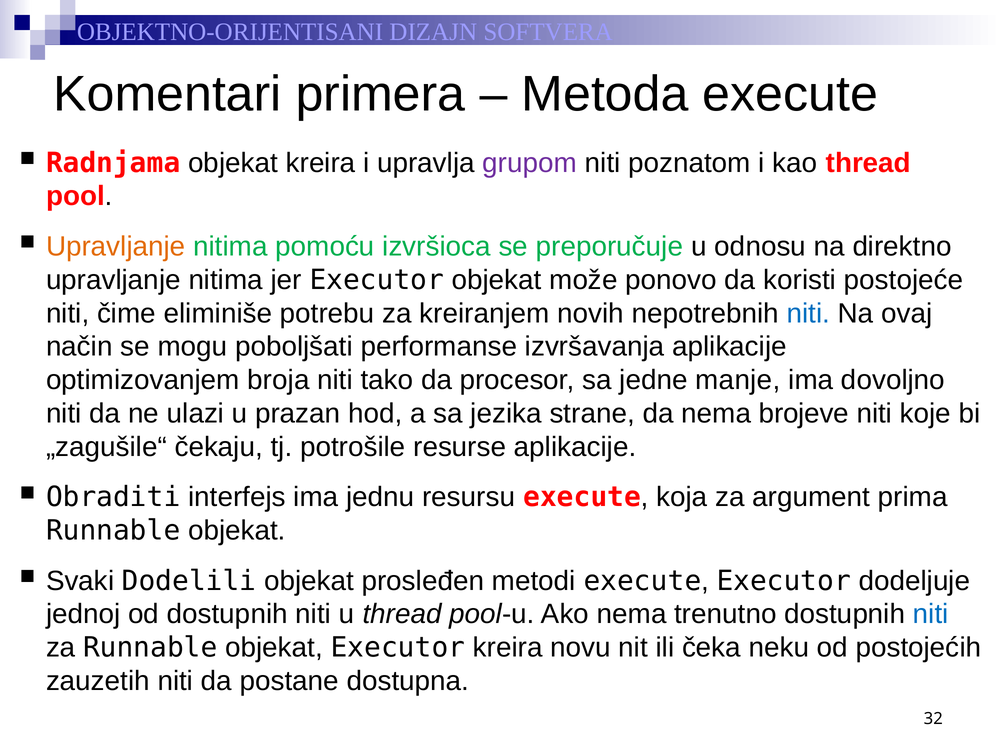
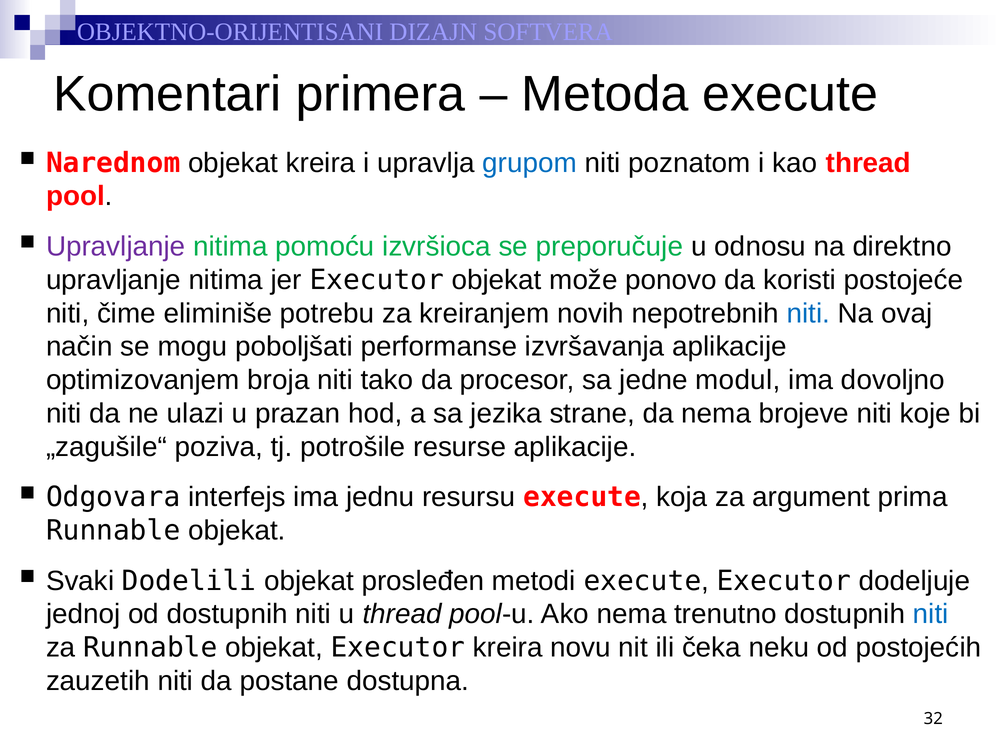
Radnjama: Radnjama -> Narednom
grupom colour: purple -> blue
Upravljanje at (116, 247) colour: orange -> purple
manje: manje -> modul
čekaju: čekaju -> poziva
Obraditi: Obraditi -> Odgovara
